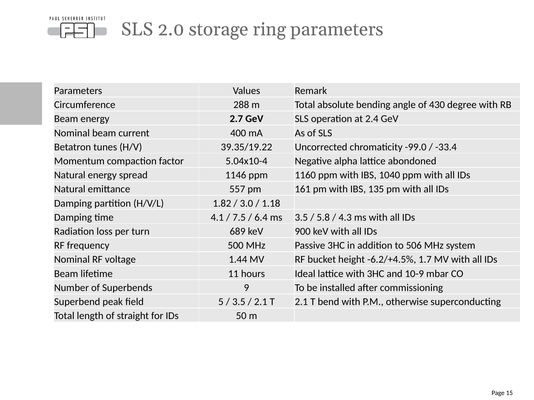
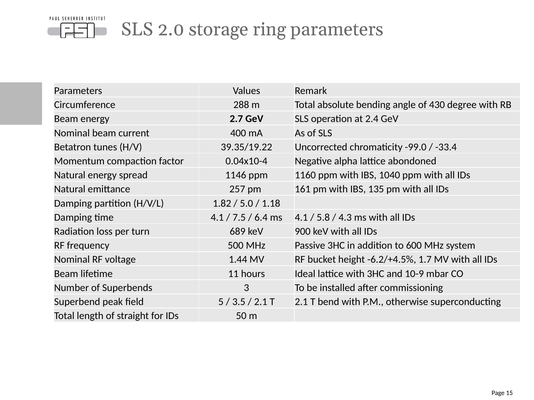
5.04x10-4: 5.04x10-4 -> 0.04x10-4
557: 557 -> 257
3.0: 3.0 -> 5.0
ms 3.5: 3.5 -> 4.1
506: 506 -> 600
9: 9 -> 3
